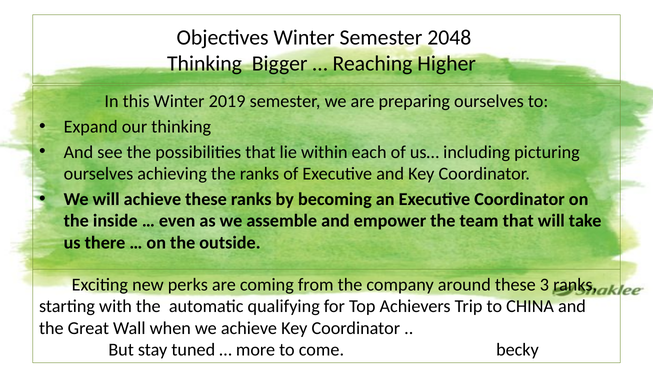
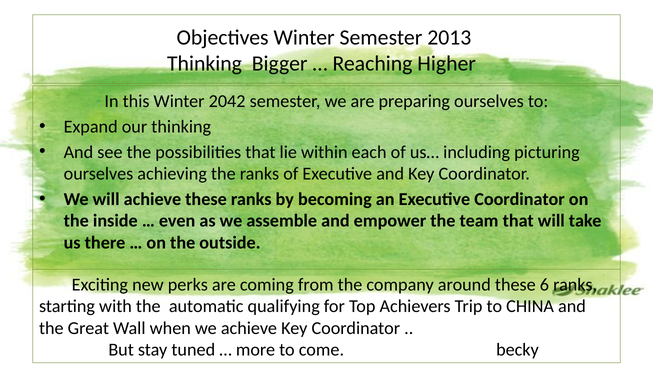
2048: 2048 -> 2013
2019: 2019 -> 2042
3: 3 -> 6
